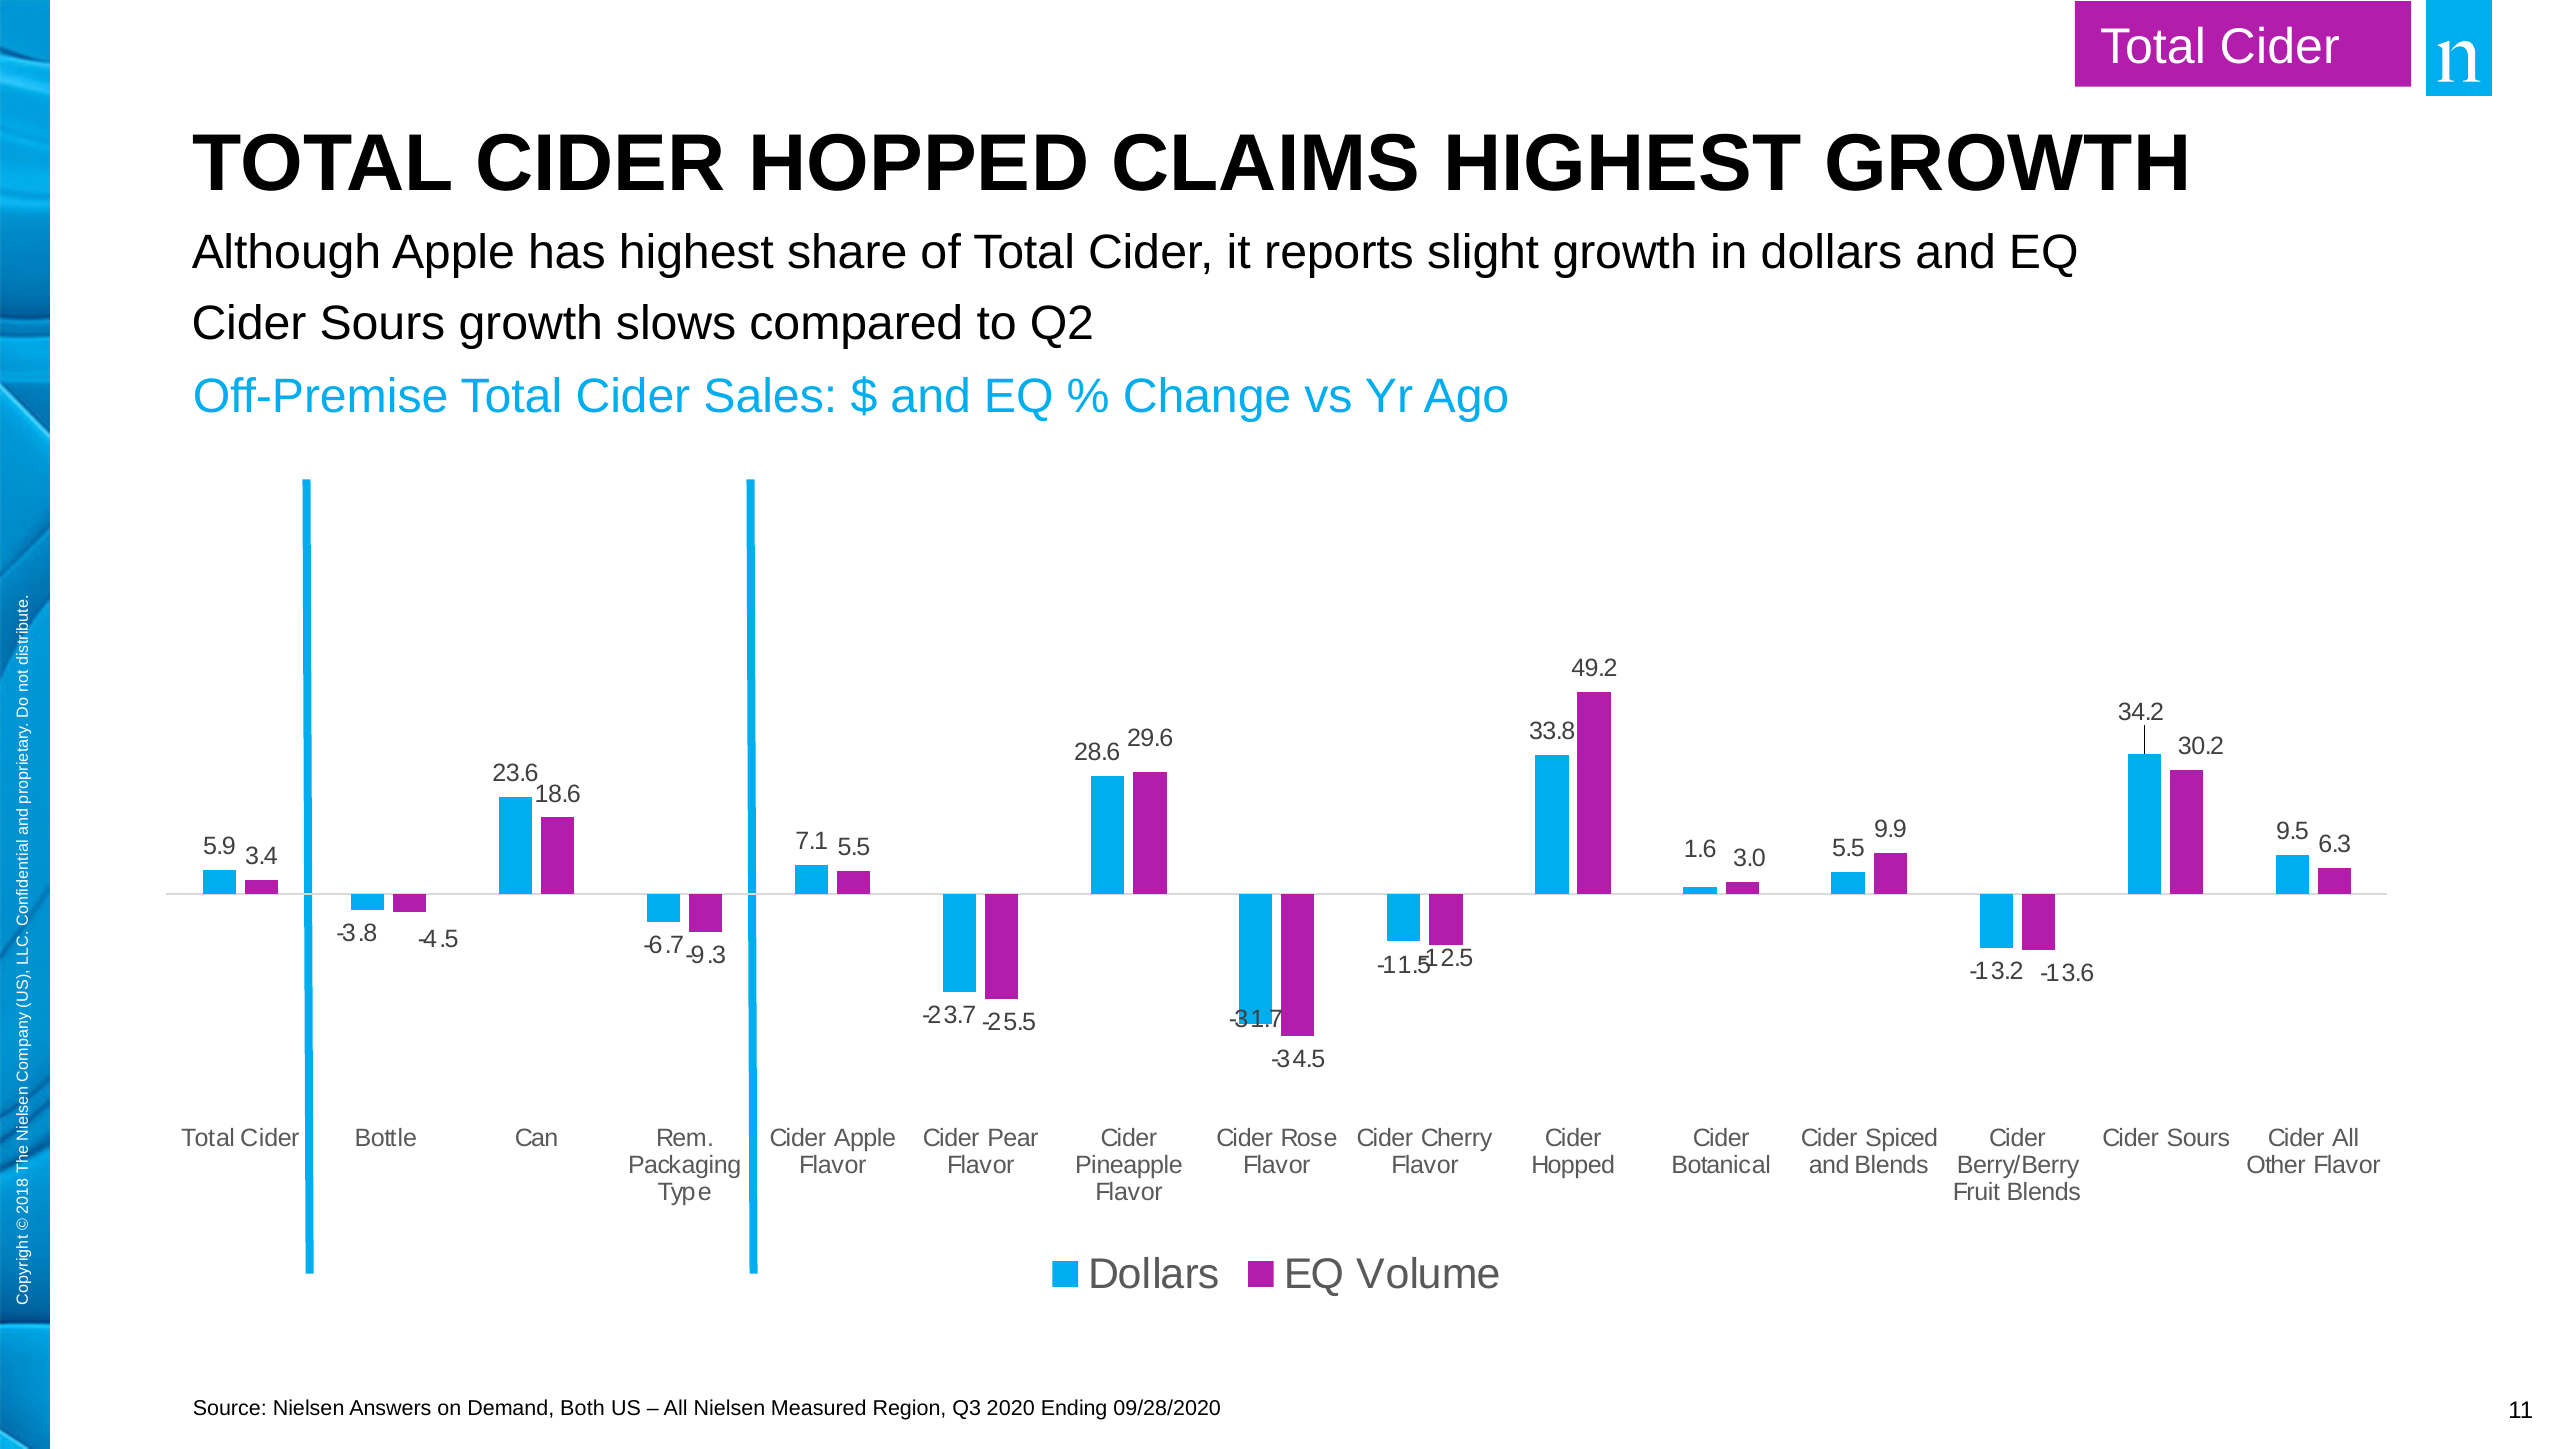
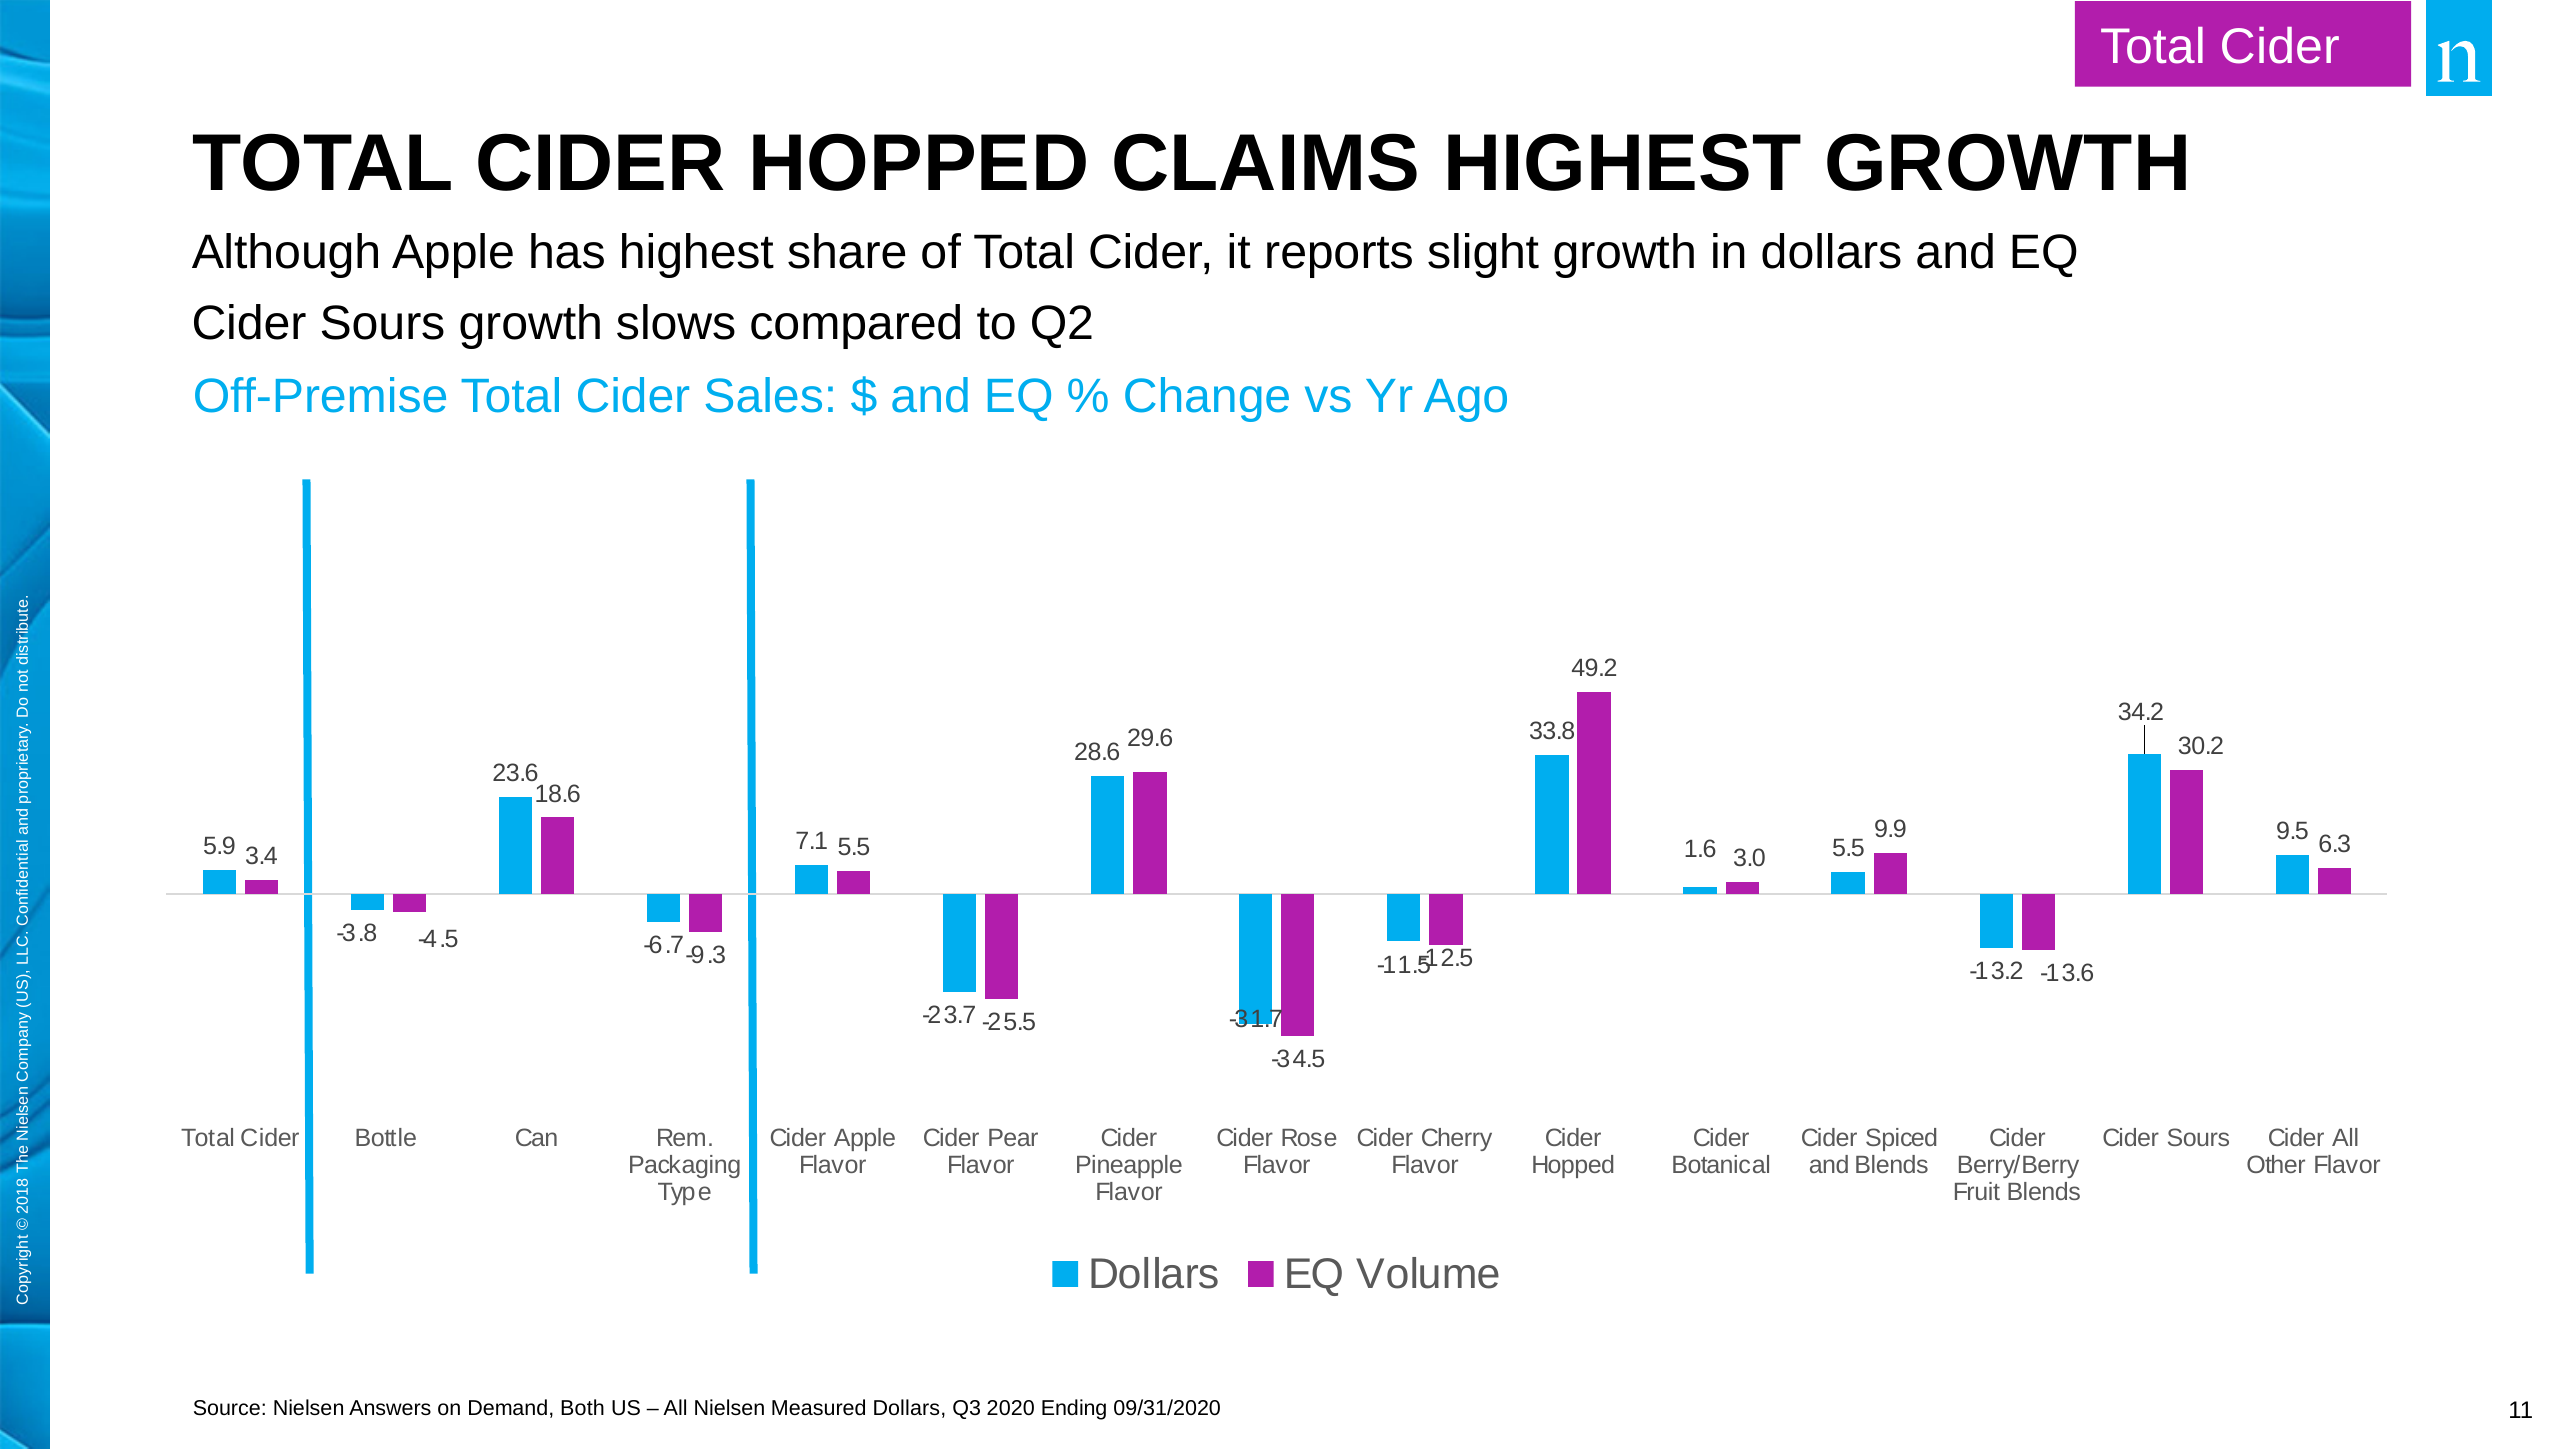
Measured Region: Region -> Dollars
09/28/2020: 09/28/2020 -> 09/31/2020
